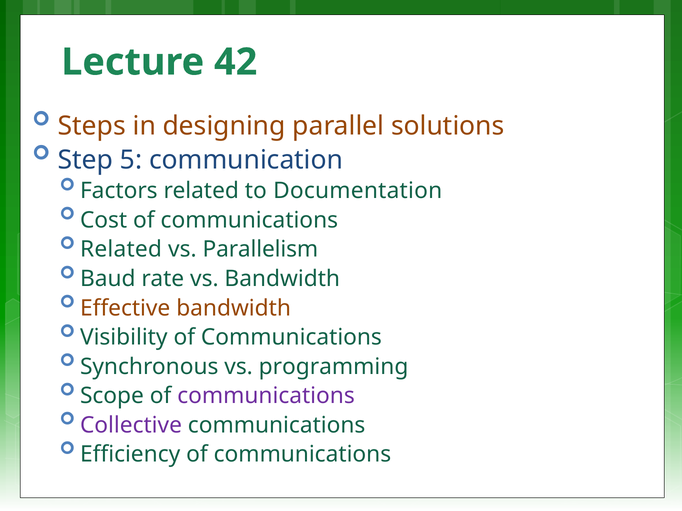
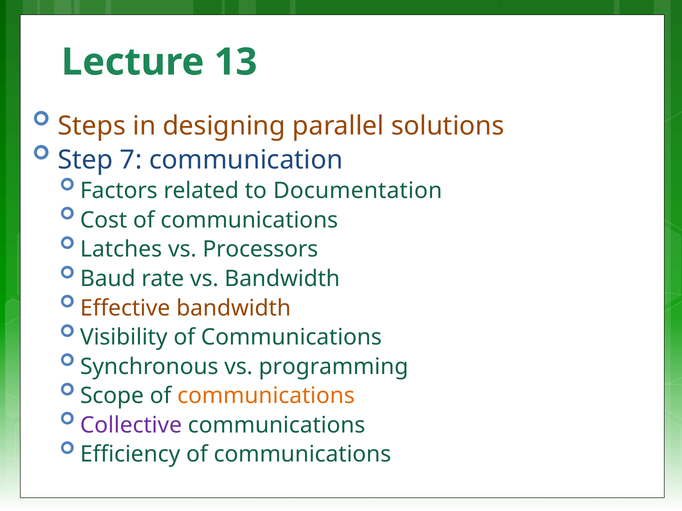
42: 42 -> 13
5: 5 -> 7
Related at (121, 250): Related -> Latches
Parallelism: Parallelism -> Processors
communications at (266, 396) colour: purple -> orange
